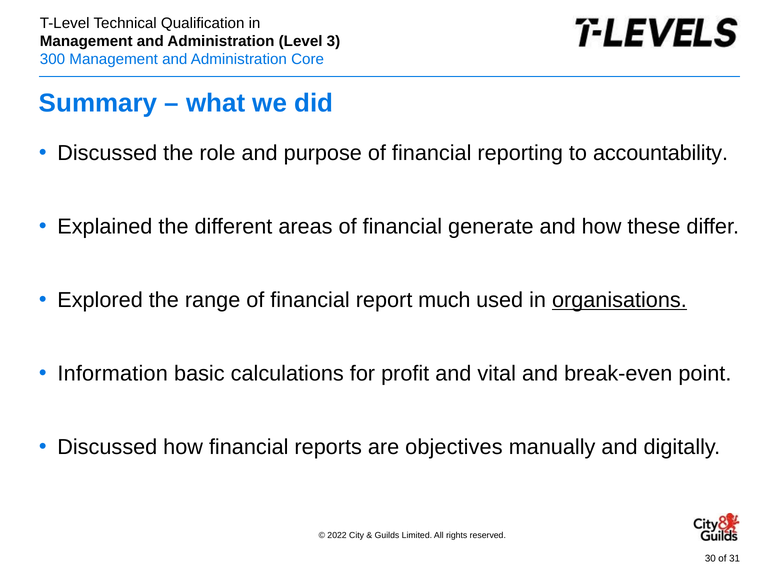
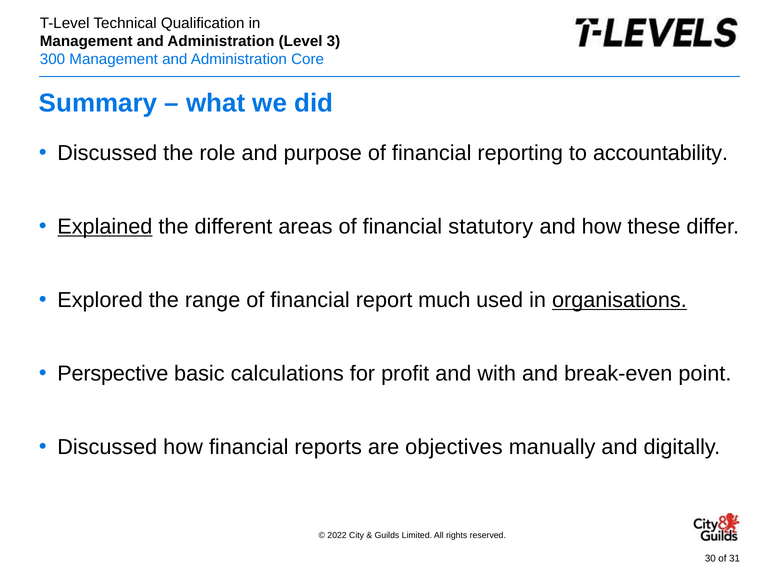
Explained underline: none -> present
generate: generate -> statutory
Information: Information -> Perspective
vital: vital -> with
